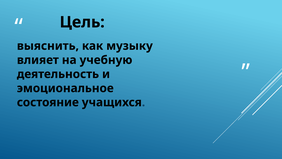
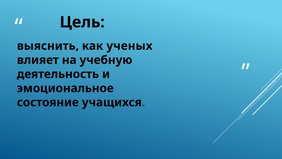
музыку: музыку -> ученых
